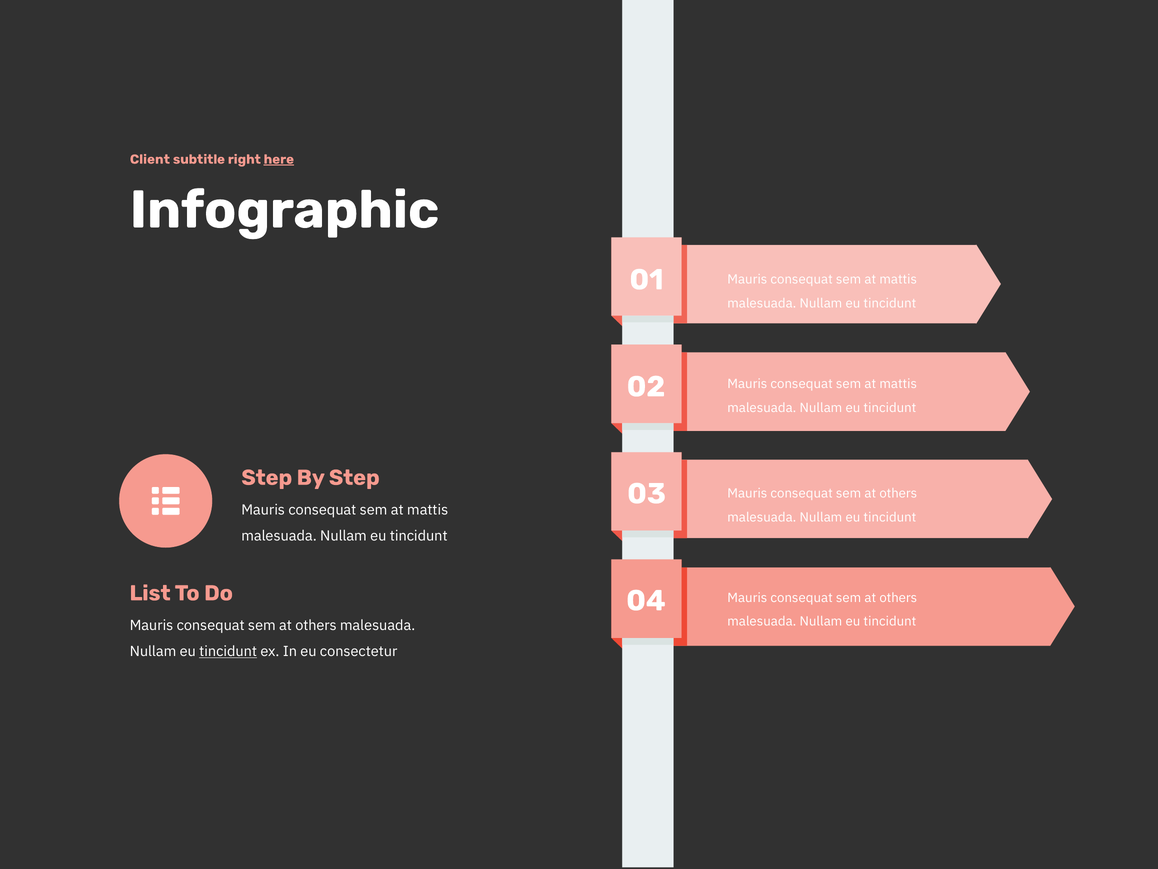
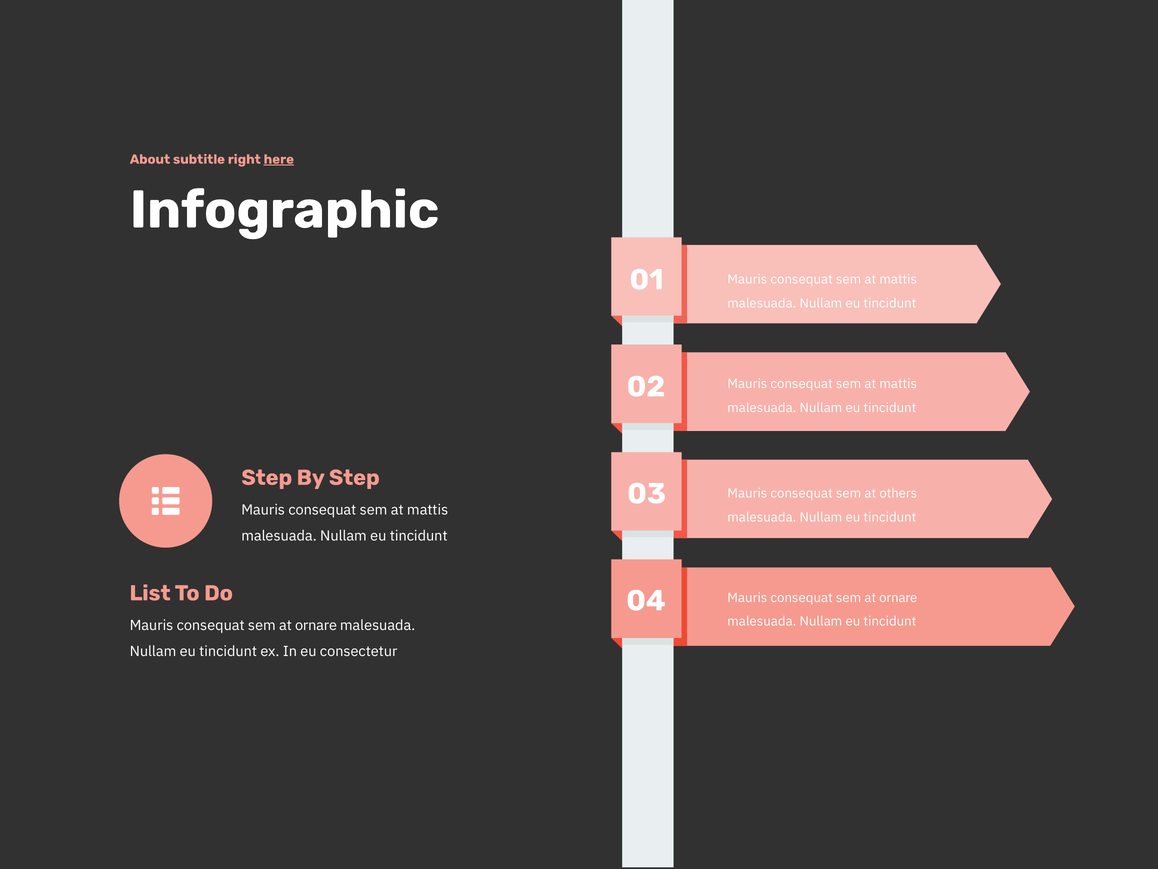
Client: Client -> About
others at (898, 597): others -> ornare
others at (316, 625): others -> ornare
tincidunt at (228, 651) underline: present -> none
